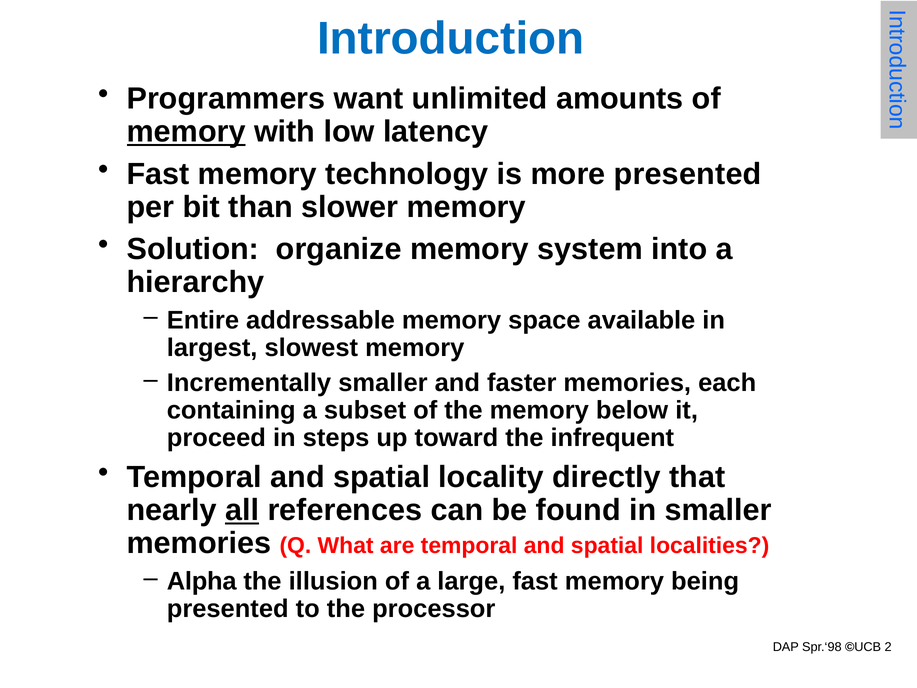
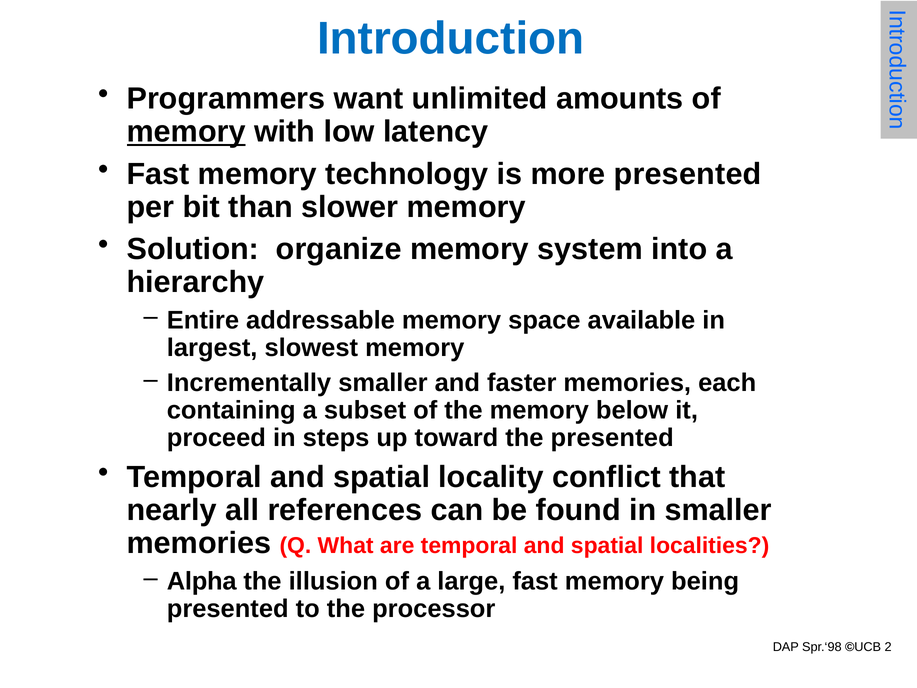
the infrequent: infrequent -> presented
directly: directly -> conflict
all underline: present -> none
